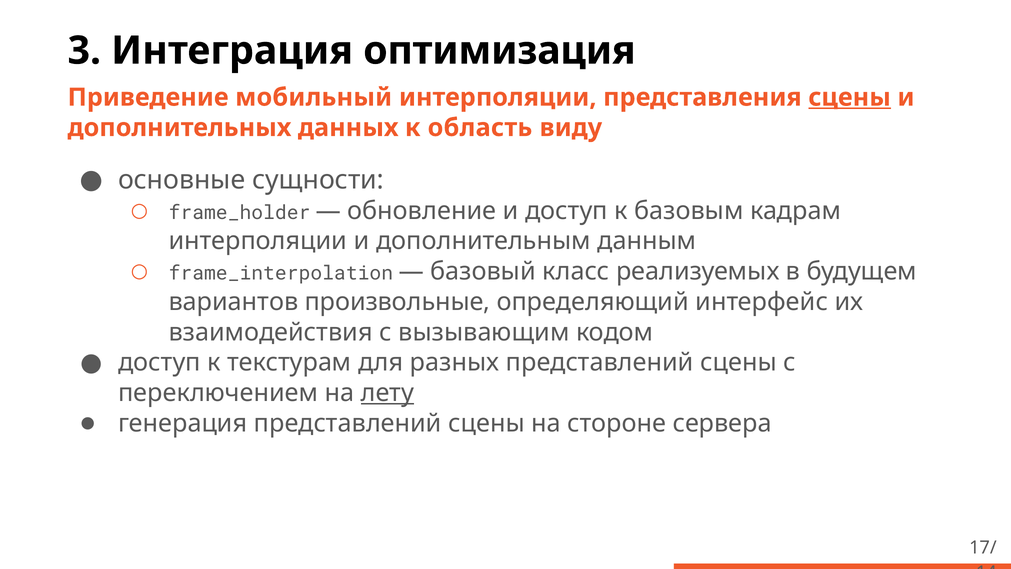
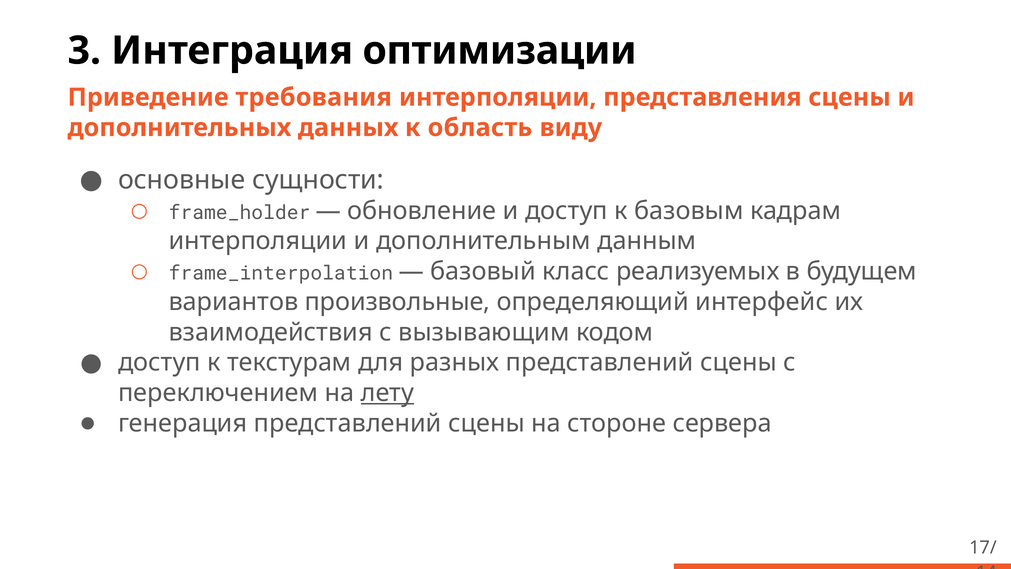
оптимизация: оптимизация -> оптимизации
мобильный: мобильный -> требования
сцены at (850, 97) underline: present -> none
